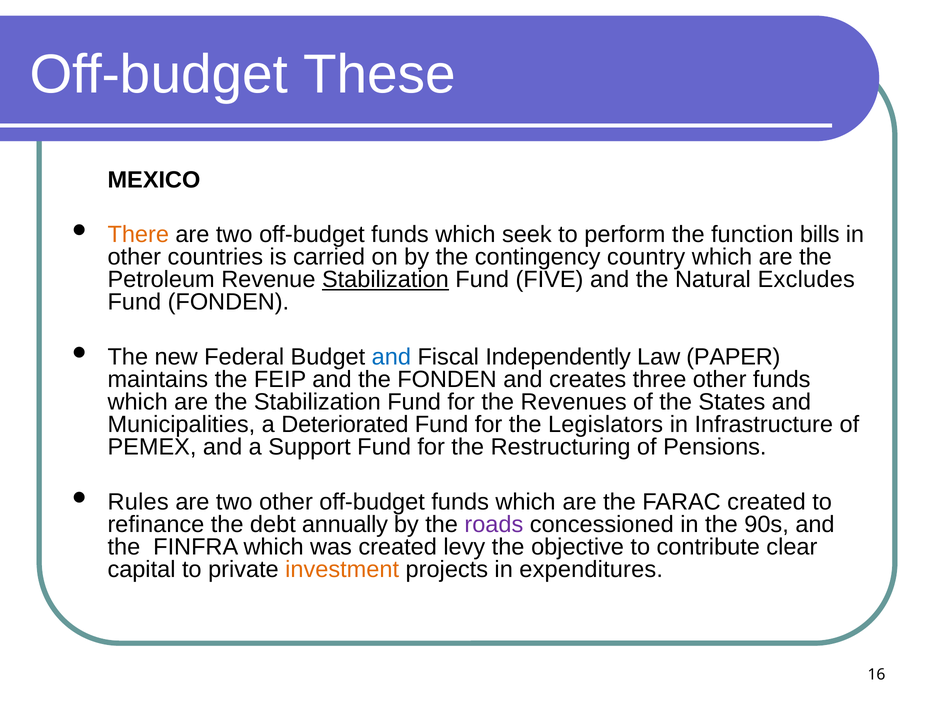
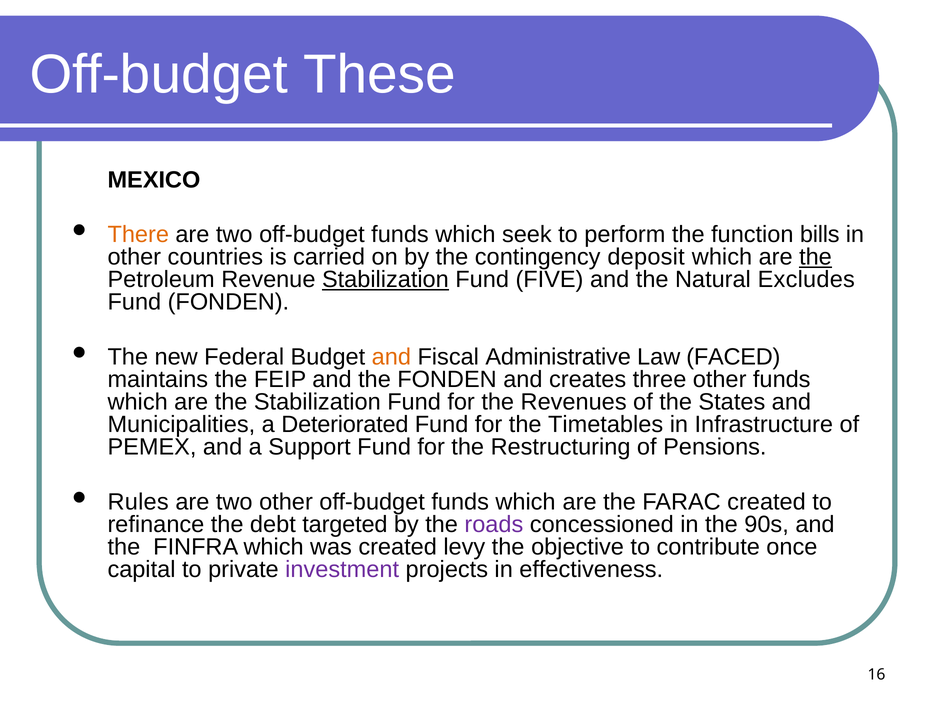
country: country -> deposit
the at (815, 257) underline: none -> present
and at (391, 357) colour: blue -> orange
Independently: Independently -> Administrative
PAPER: PAPER -> FACED
Legislators: Legislators -> Timetables
annually: annually -> targeted
clear: clear -> once
investment colour: orange -> purple
expenditures: expenditures -> effectiveness
